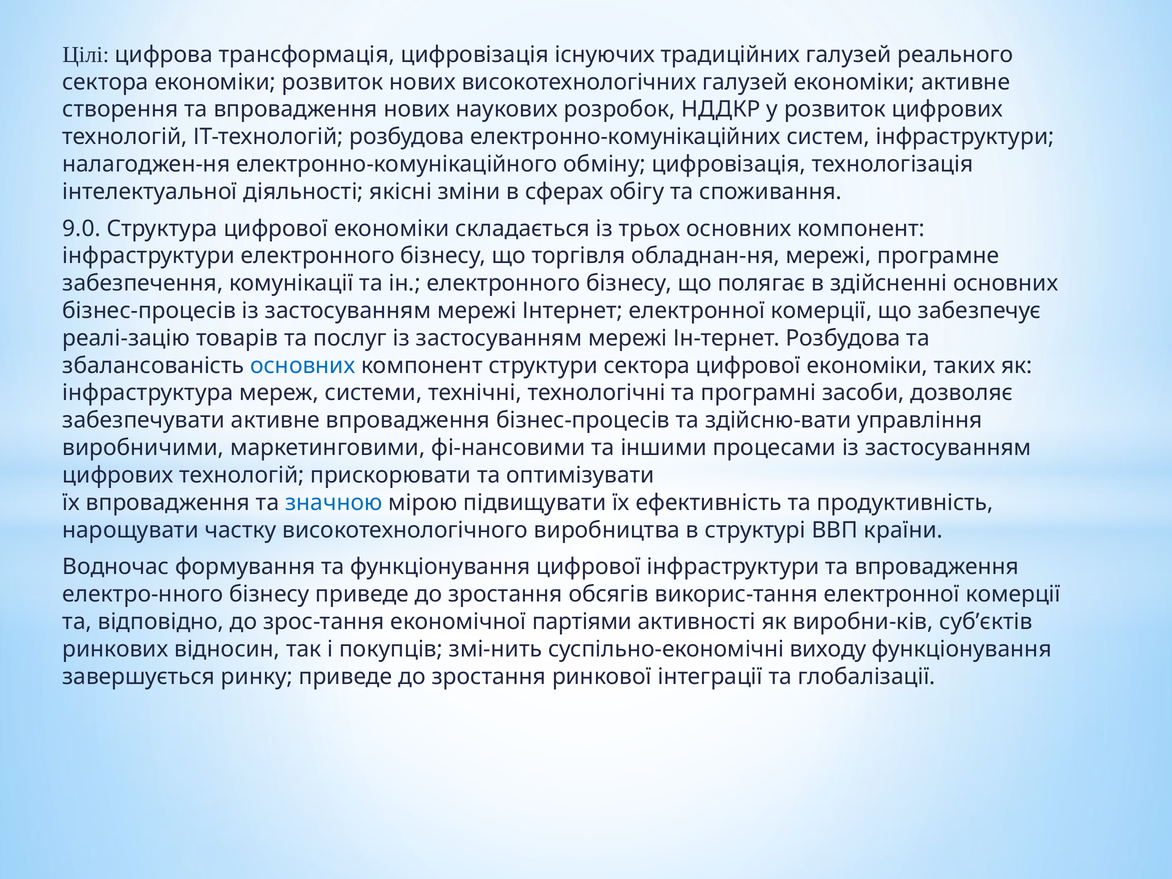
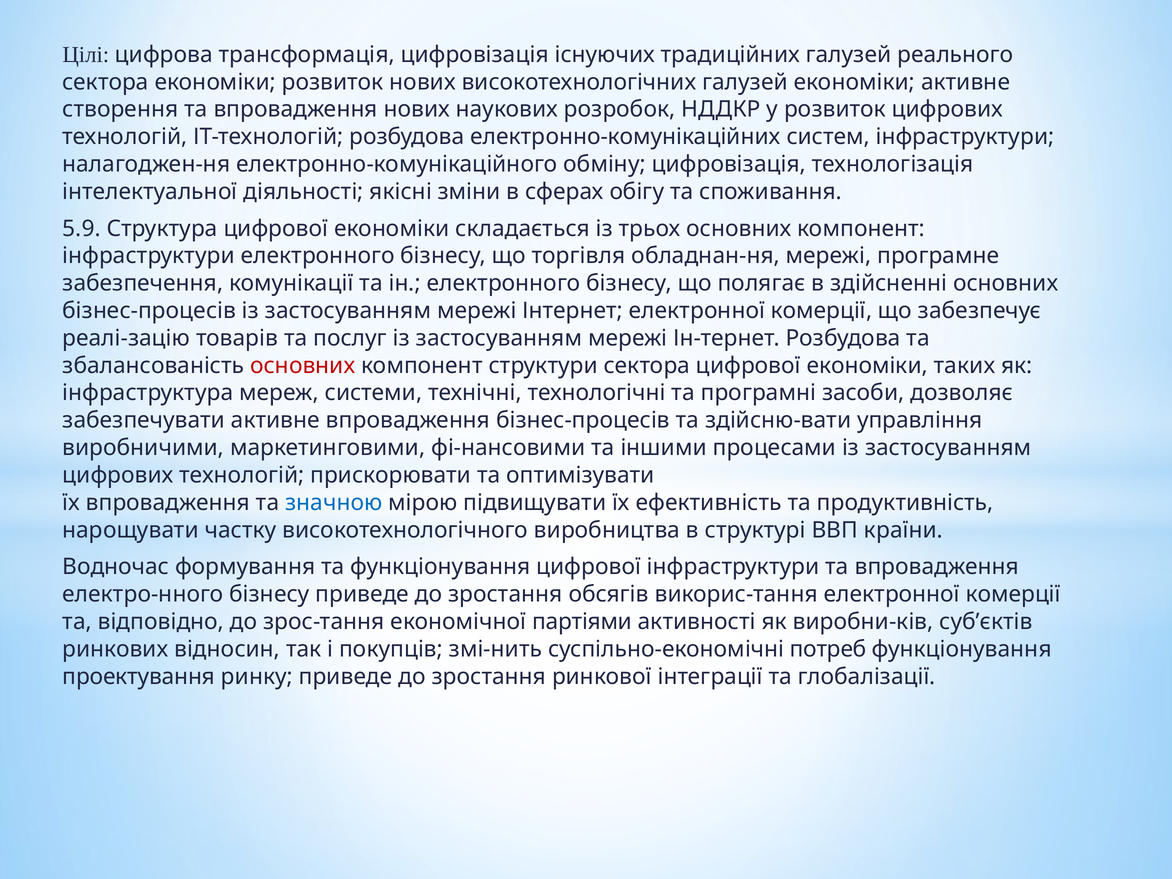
9.0: 9.0 -> 5.9
основних at (303, 366) colour: blue -> red
виходу: виходу -> потреб
завершується: завершується -> проектування
